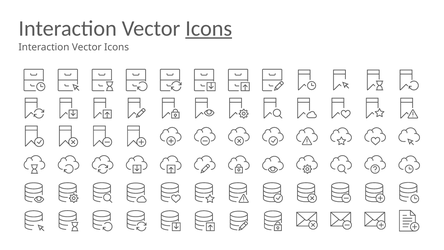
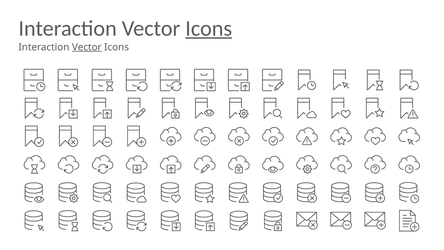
Vector at (87, 47) underline: none -> present
